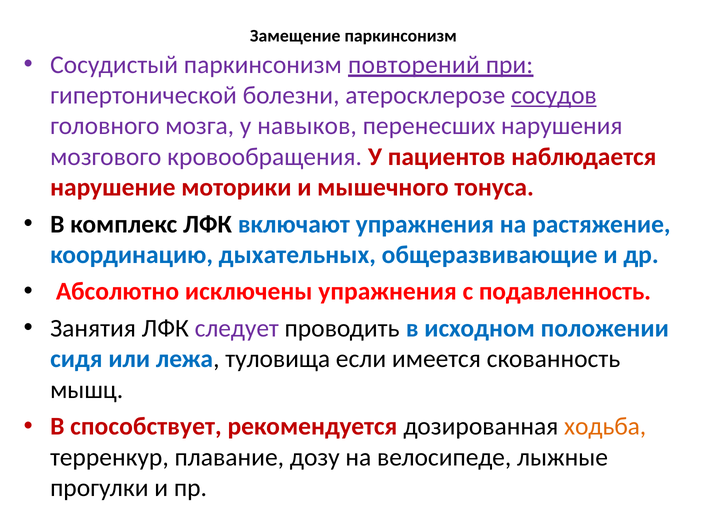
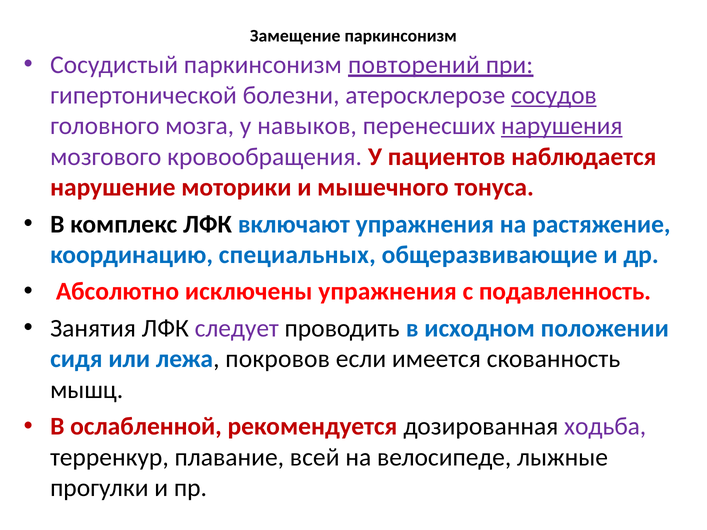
нарушения underline: none -> present
дыхательных: дыхательных -> специальных
туловища: туловища -> покровов
способствует: способствует -> ослабленной
ходьба colour: orange -> purple
дозу: дозу -> всей
